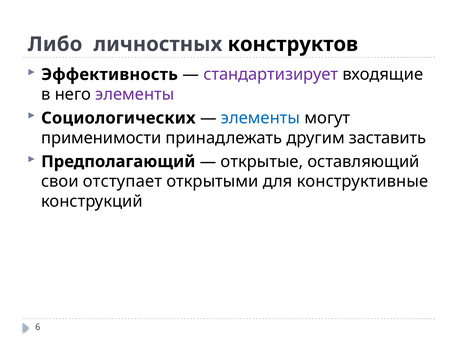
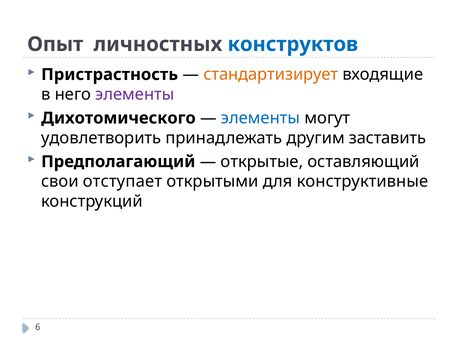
Либо: Либо -> Опыт
конструктов colour: black -> blue
Эффективность: Эффективность -> Пристрастность
стандартизирует colour: purple -> orange
Социологических: Социологических -> Дихотомического
применимости: применимости -> удовлетворить
